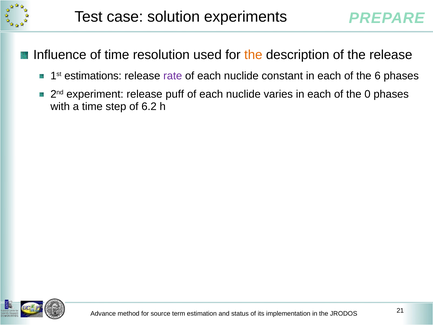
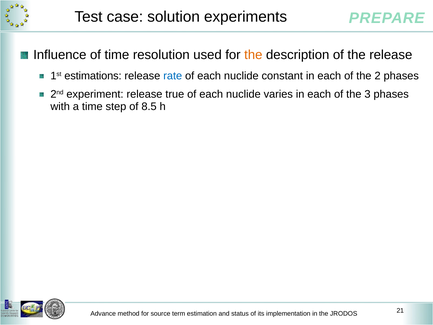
rate colour: purple -> blue
6: 6 -> 2
puff: puff -> true
0: 0 -> 3
6.2: 6.2 -> 8.5
